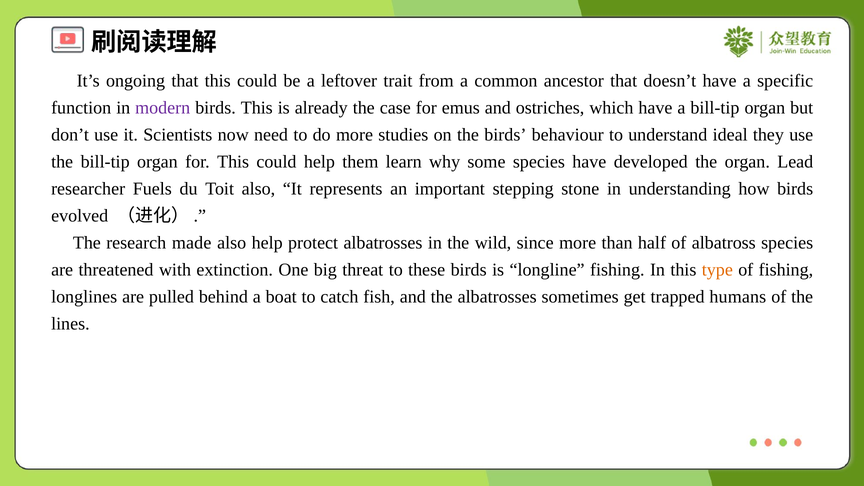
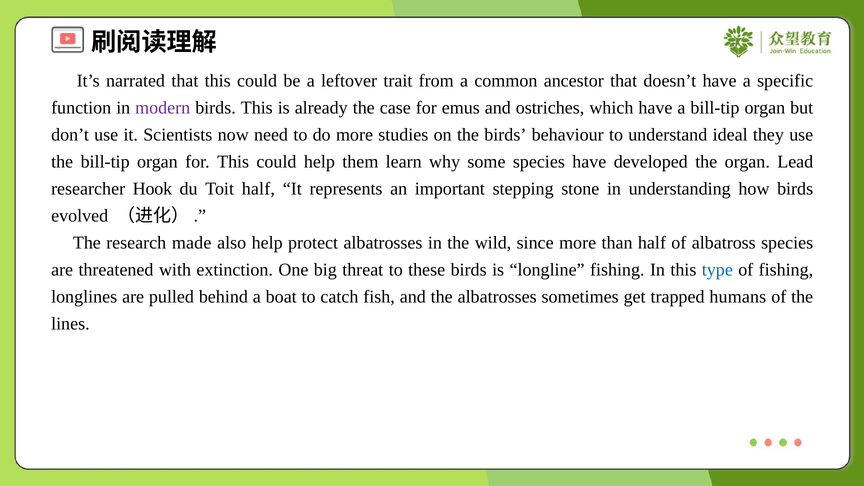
ongoing: ongoing -> narrated
Fuels: Fuels -> Hook
Toit also: also -> half
type colour: orange -> blue
